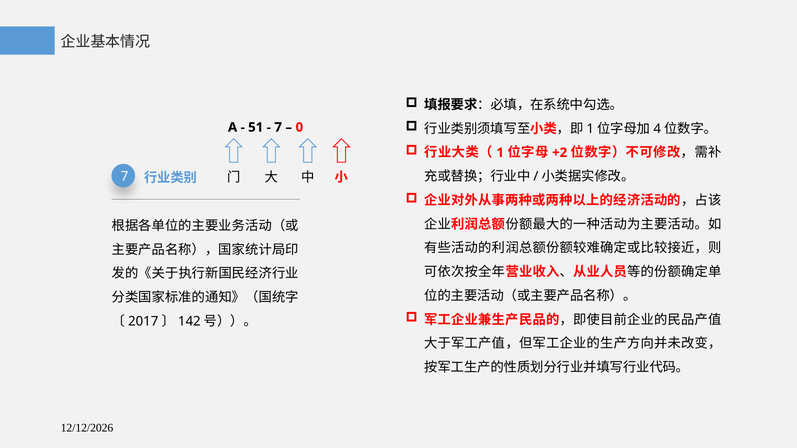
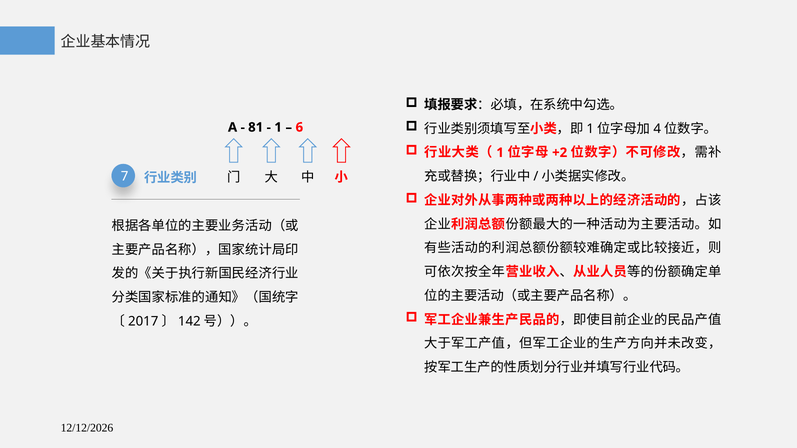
51: 51 -> 81
7 at (278, 127): 7 -> 1
0: 0 -> 6
